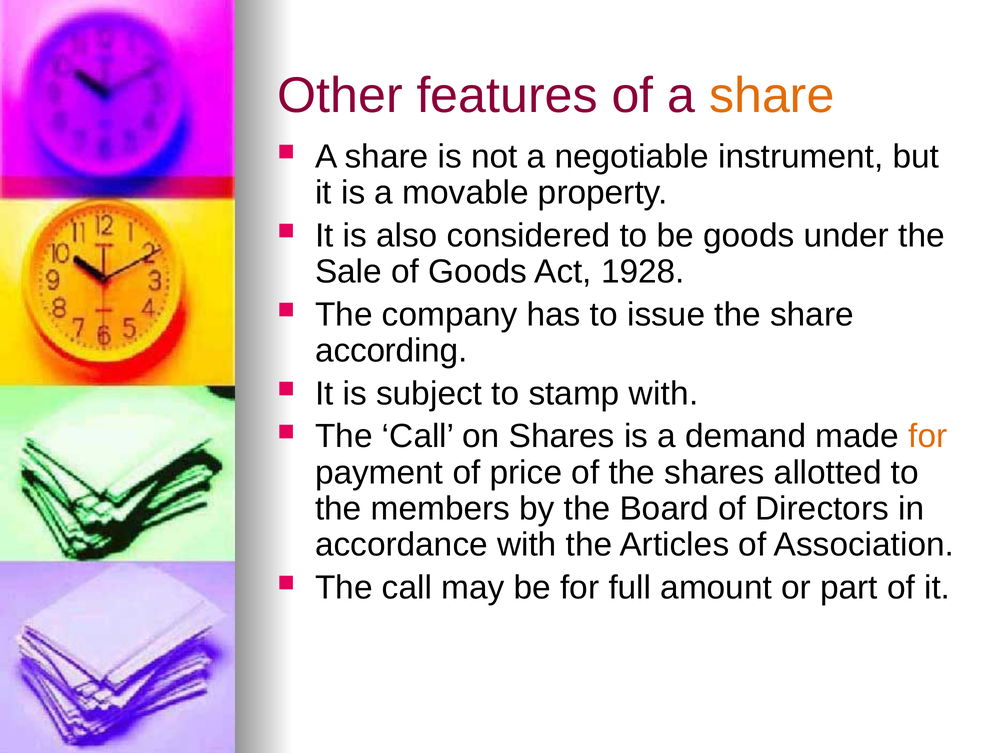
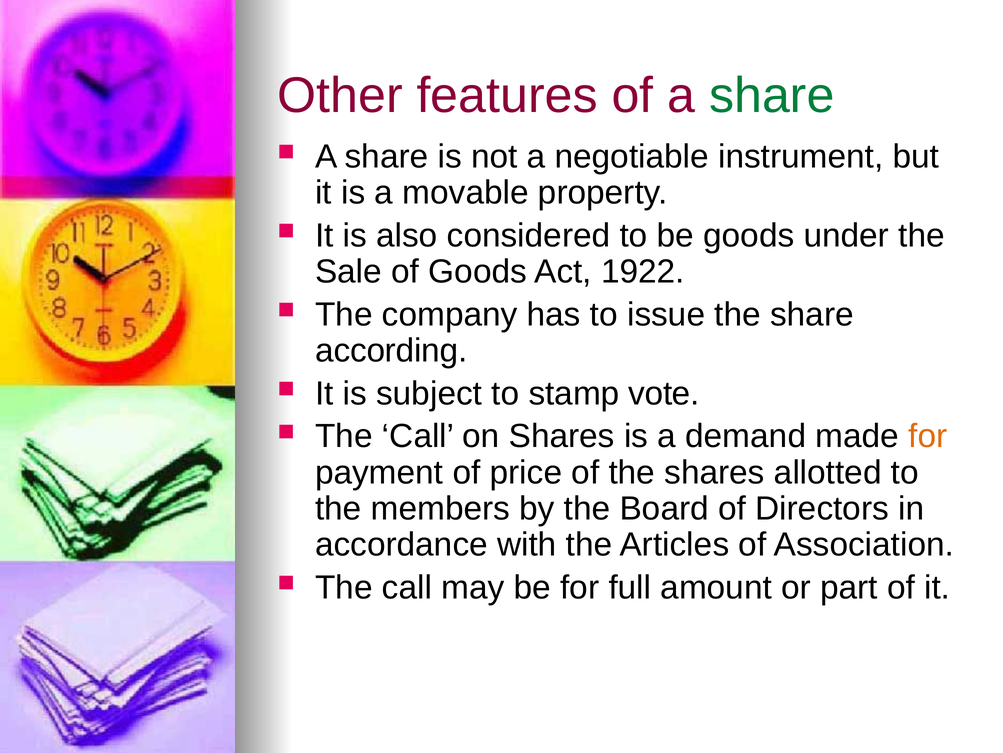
share at (772, 95) colour: orange -> green
1928: 1928 -> 1922
stamp with: with -> vote
